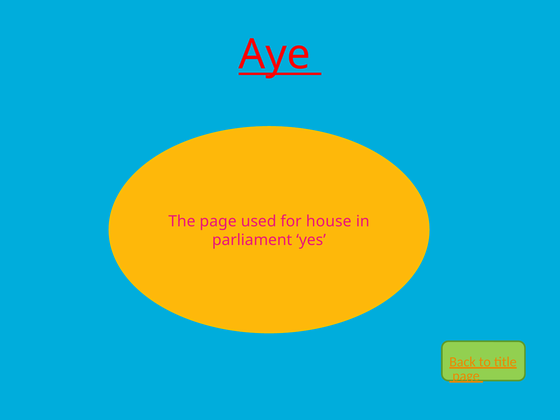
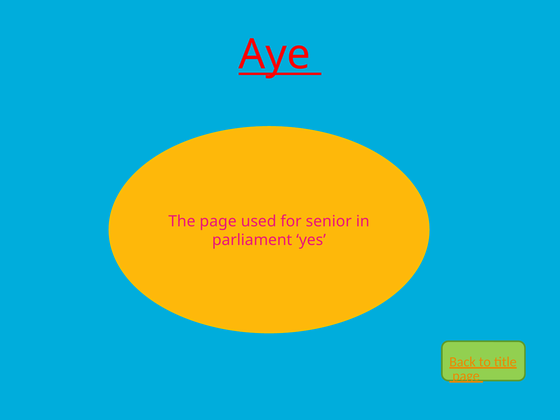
house: house -> senior
